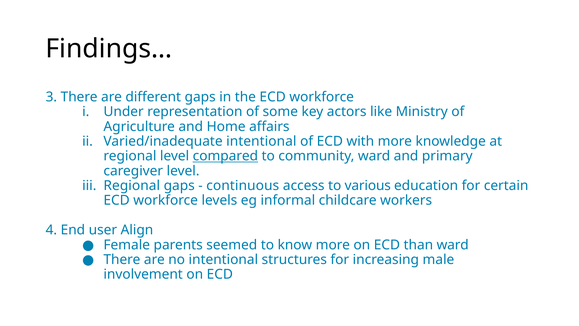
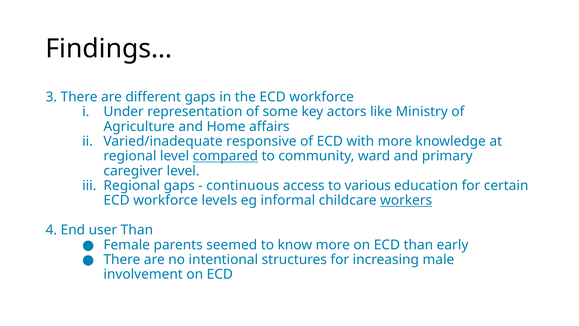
Varied/inadequate intentional: intentional -> responsive
workers underline: none -> present
user Align: Align -> Than
than ward: ward -> early
